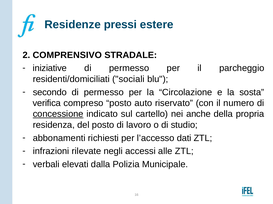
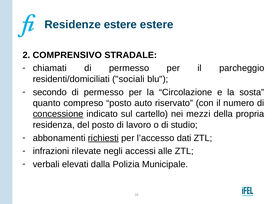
Residenze pressi: pressi -> estere
iniziative: iniziative -> chiamati
verifica: verifica -> quanto
anche: anche -> mezzi
richiesti underline: none -> present
